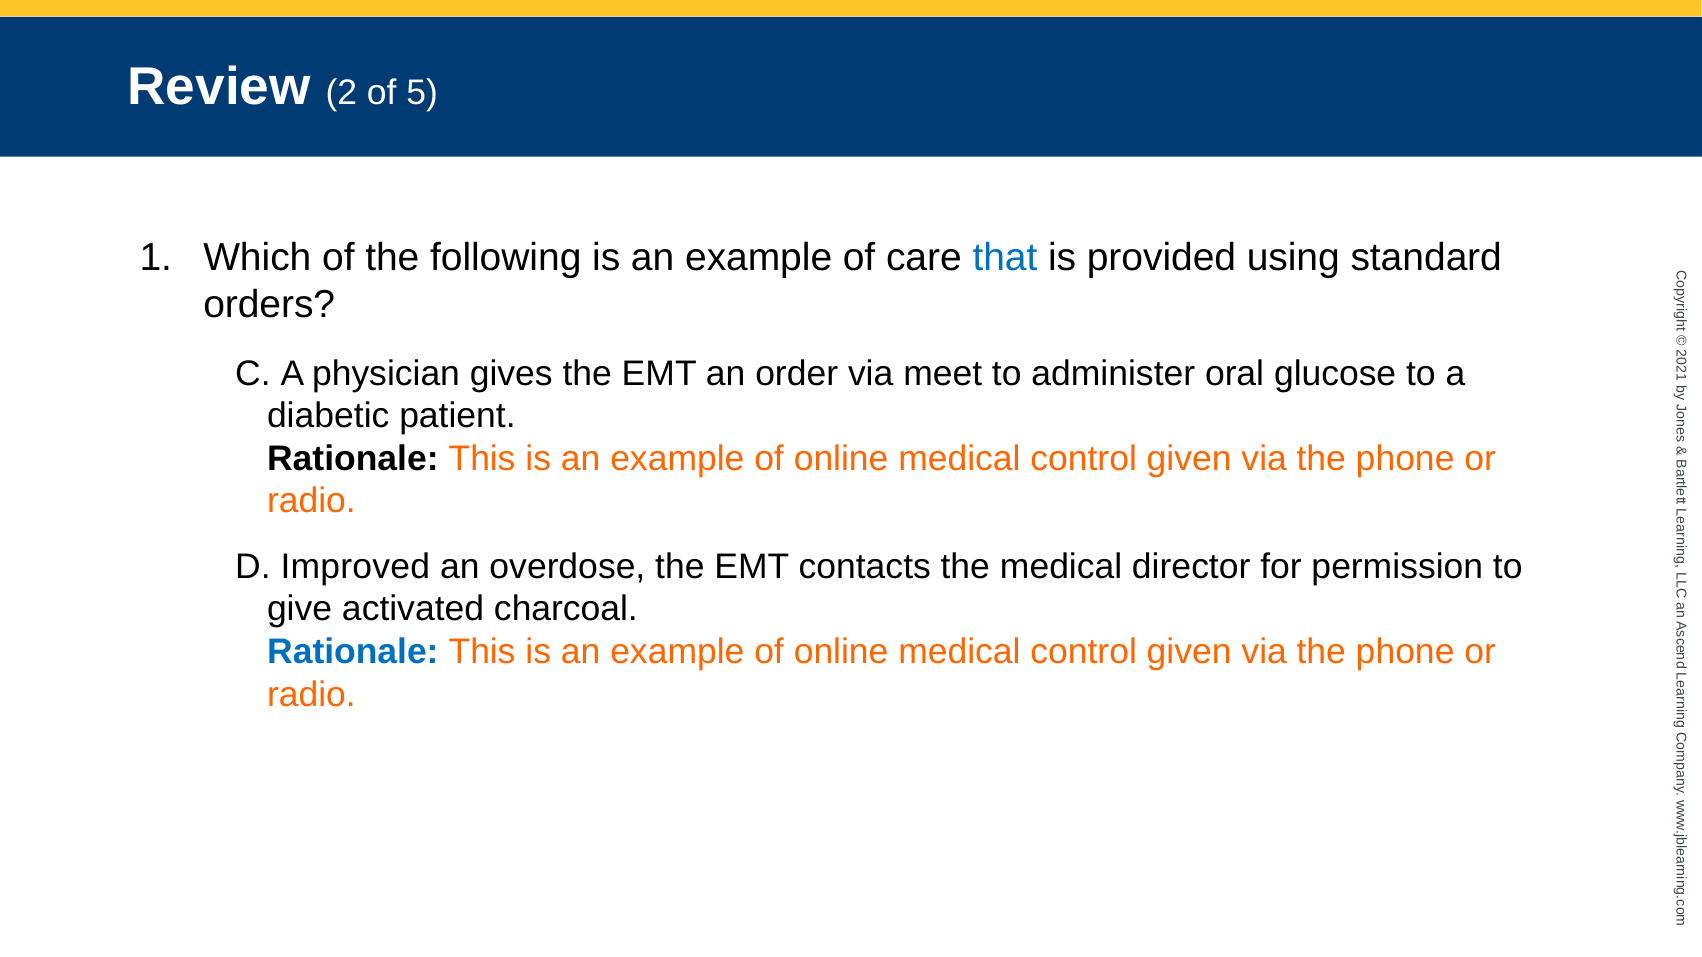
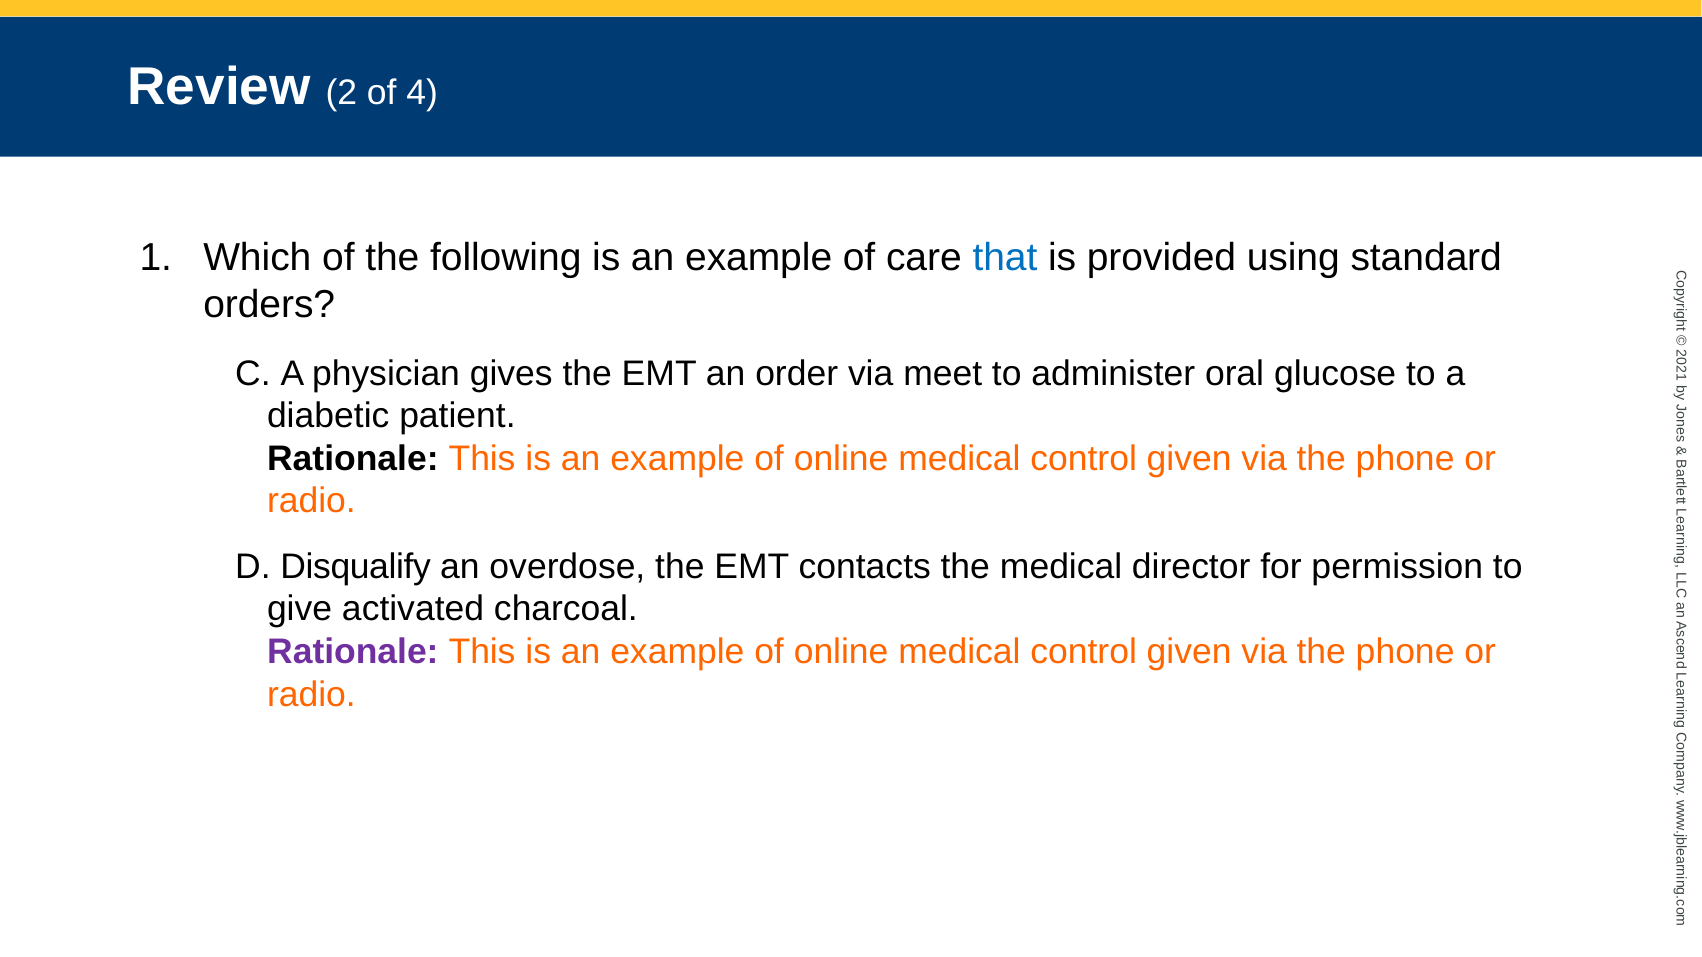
5: 5 -> 4
Improved: Improved -> Disqualify
Rationale at (353, 652) colour: blue -> purple
